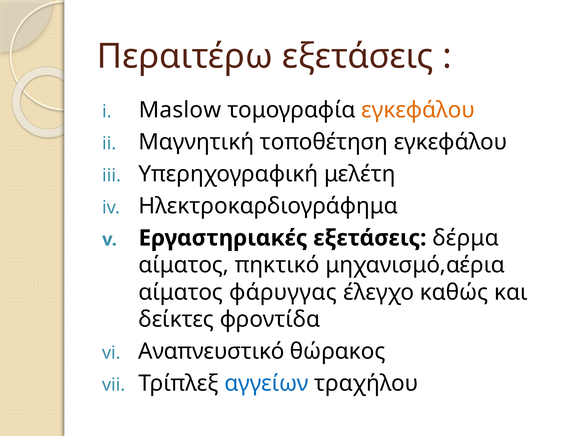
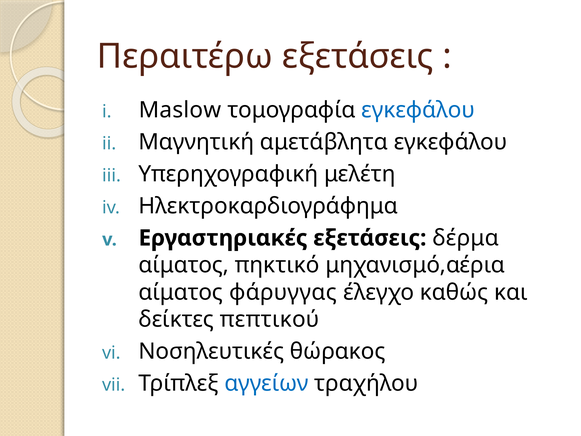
εγκεφάλου at (418, 110) colour: orange -> blue
τοποθέτηση: τοποθέτηση -> αμετάβλητα
φροντίδα: φροντίδα -> πεπτικού
Αναπνευστικό: Αναπνευστικό -> Νοσηλευτικές
